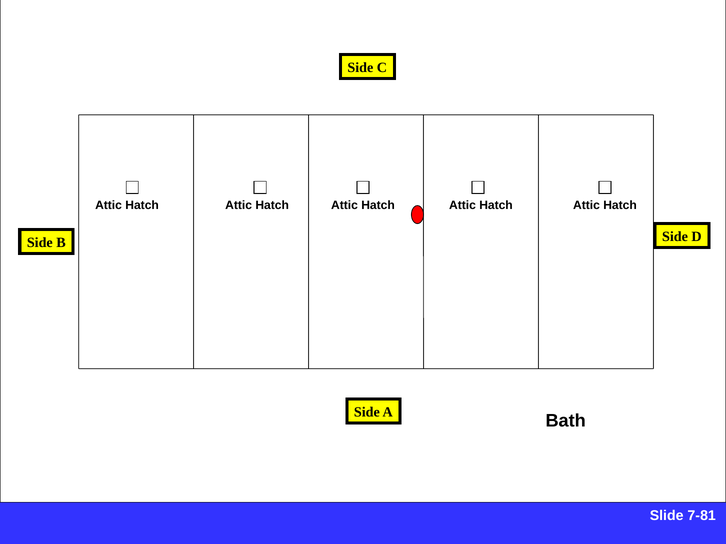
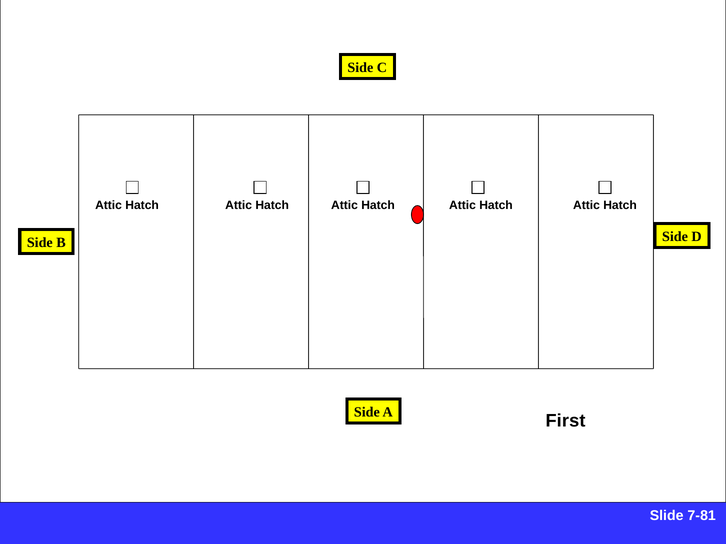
Bath: Bath -> First
